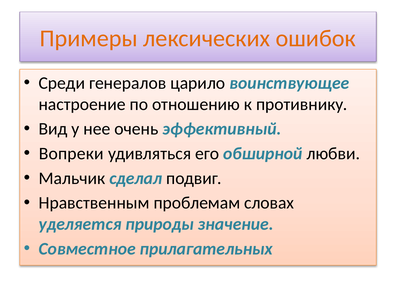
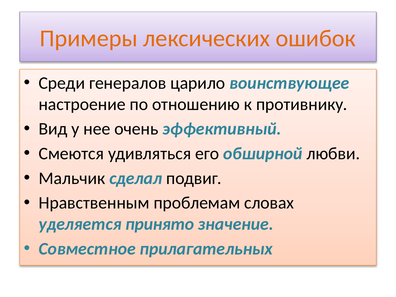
Вопреки: Вопреки -> Смеются
природы: природы -> принято
